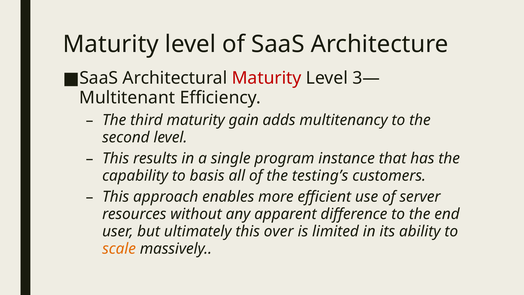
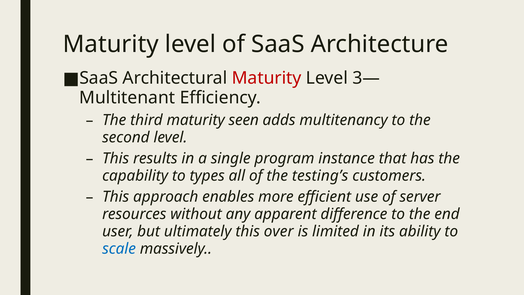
gain: gain -> seen
basis: basis -> types
scale colour: orange -> blue
